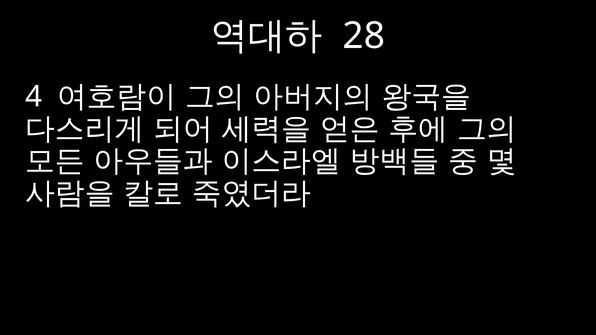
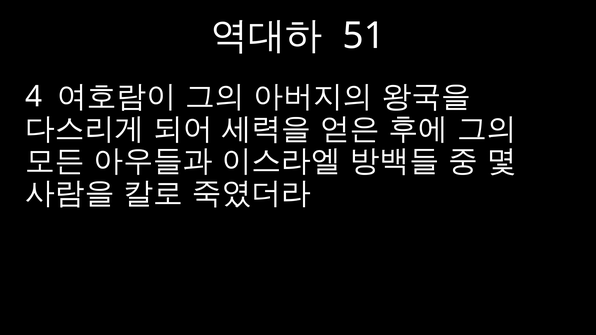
28: 28 -> 51
